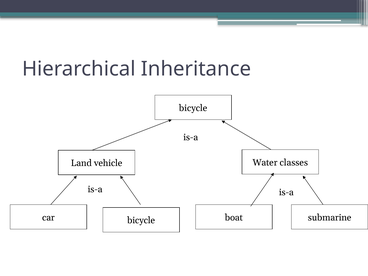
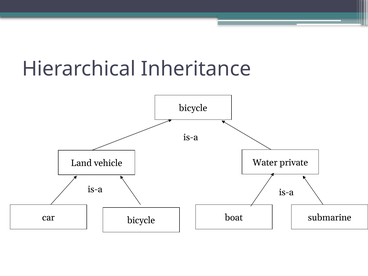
classes: classes -> private
